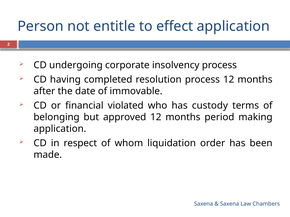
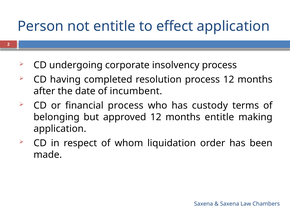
immovable: immovable -> incumbent
financial violated: violated -> process
months period: period -> entitle
